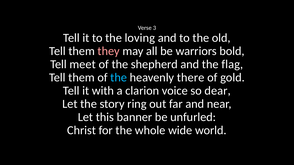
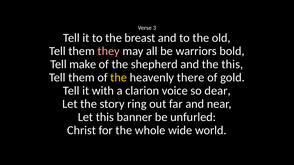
loving: loving -> breast
meet: meet -> make
the flag: flag -> this
the at (119, 78) colour: light blue -> yellow
